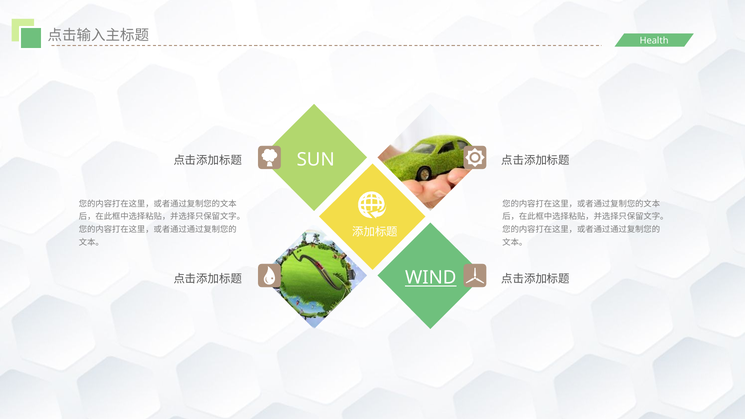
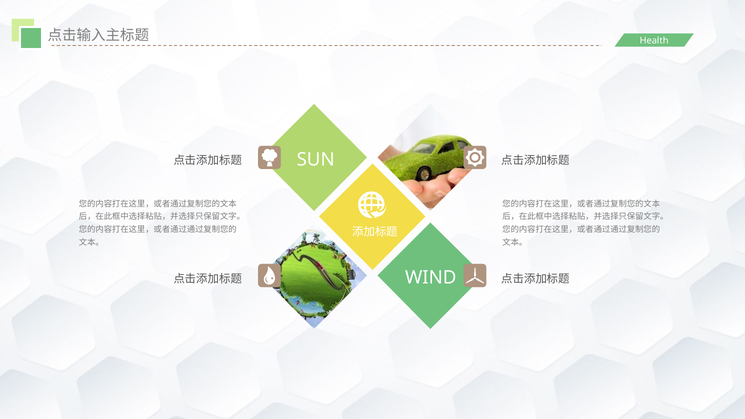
WIND underline: present -> none
